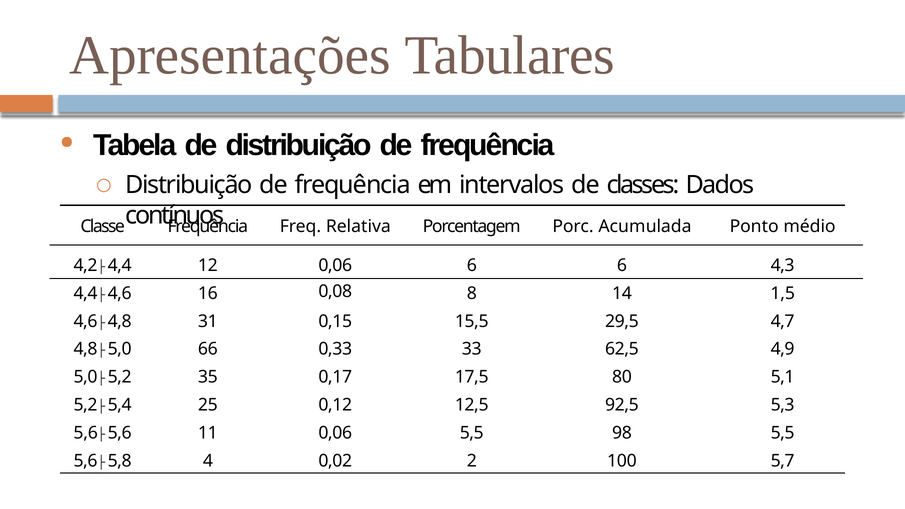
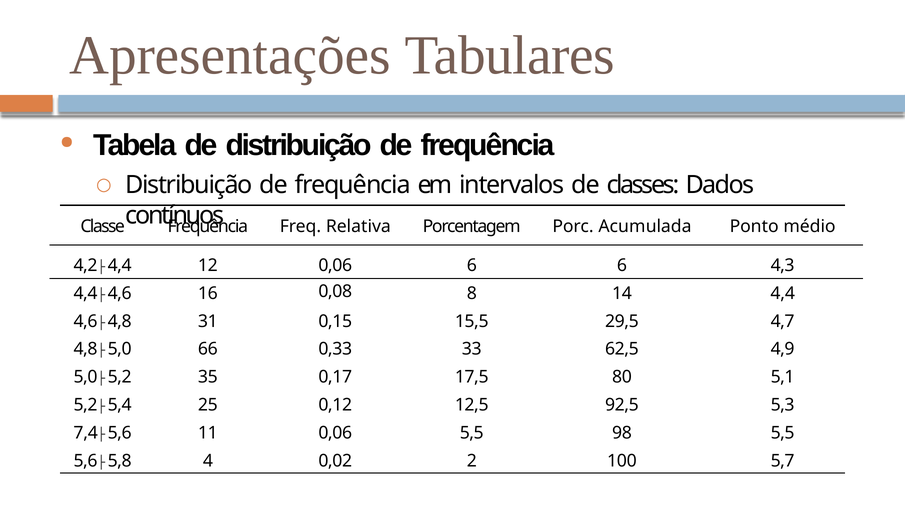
14 1,5: 1,5 -> 4,4
5,6 at (86, 433): 5,6 -> 7,4
